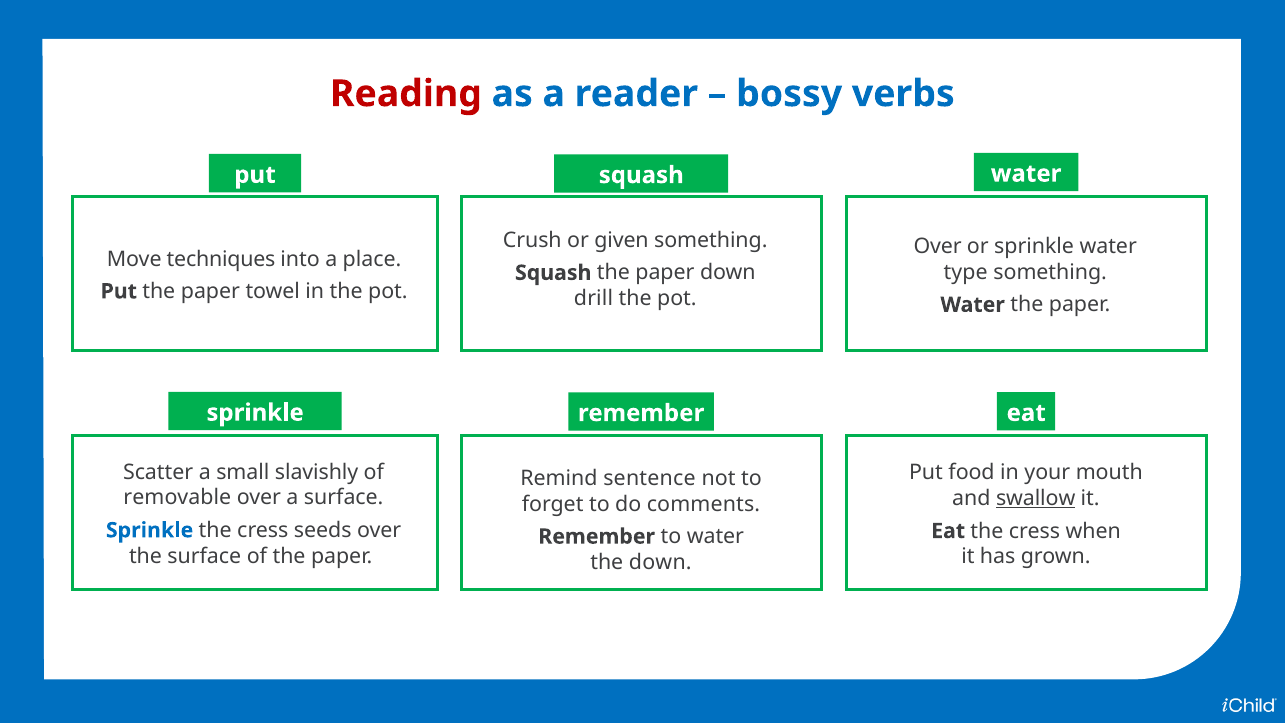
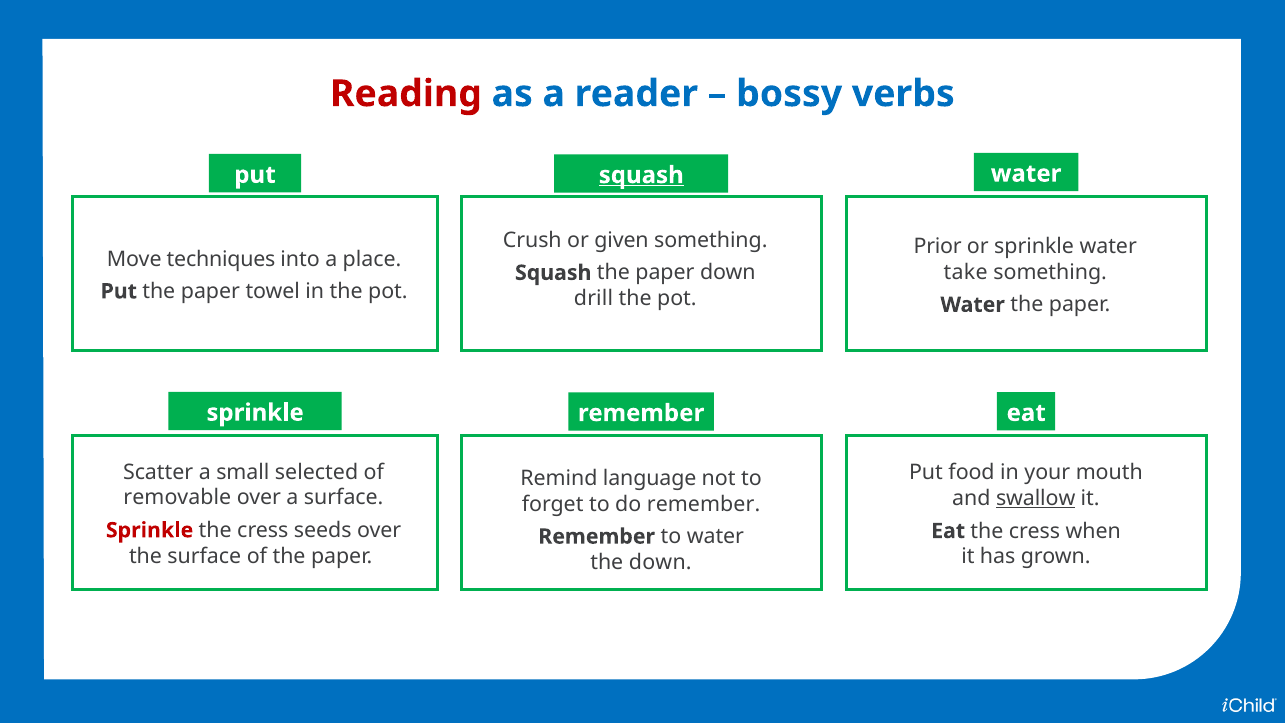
squash at (641, 175) underline: none -> present
Over at (938, 247): Over -> Prior
type: type -> take
slavishly: slavishly -> selected
sentence: sentence -> language
do comments: comments -> remember
Sprinkle at (150, 530) colour: blue -> red
